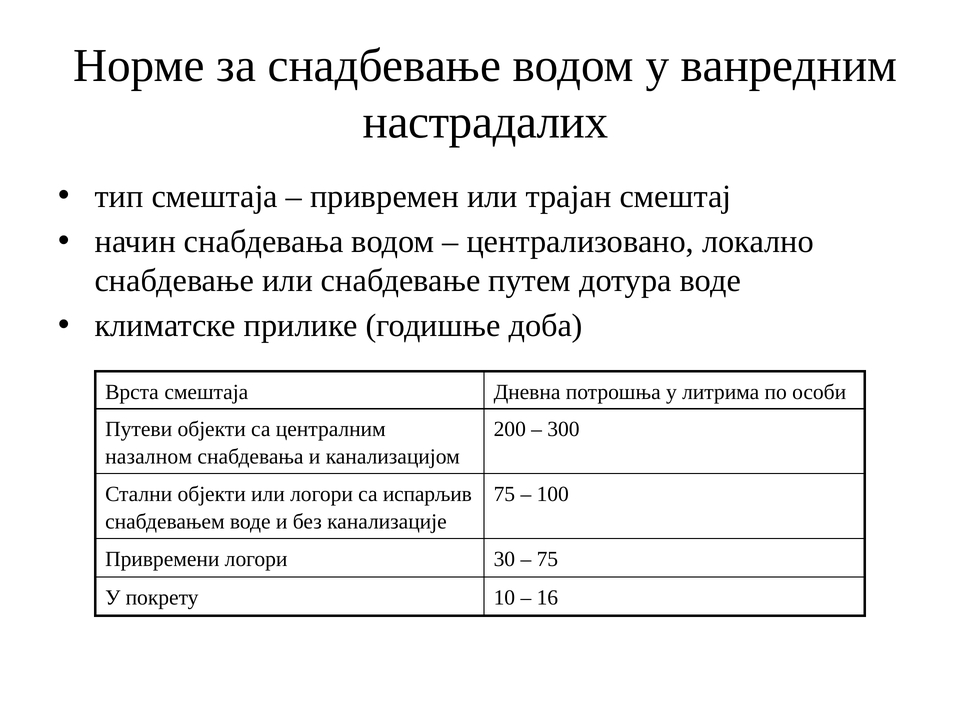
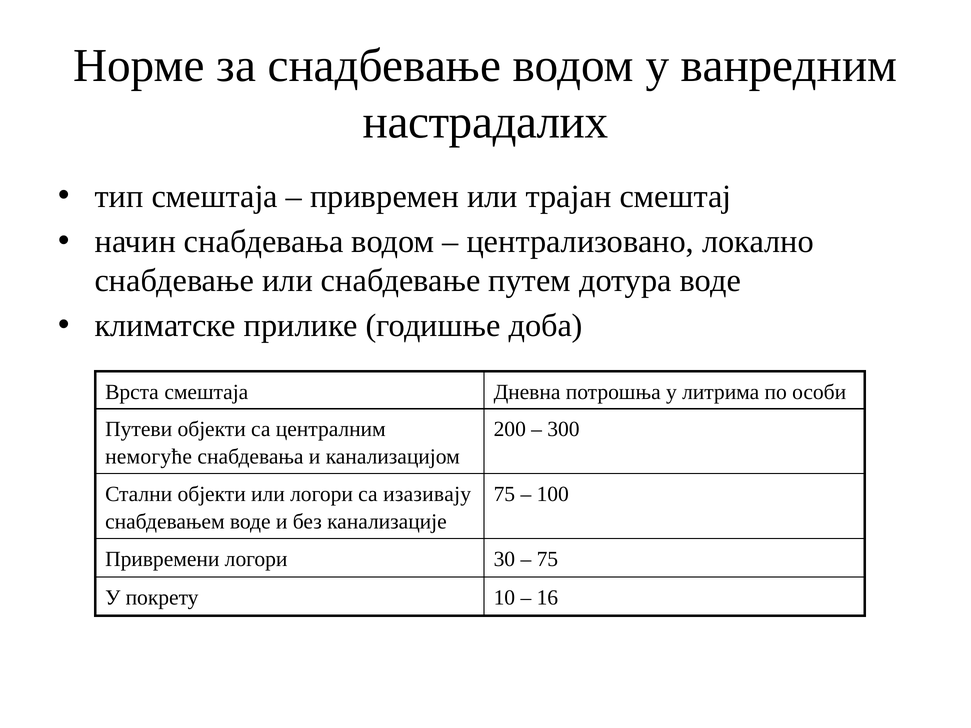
назалном: назалном -> немогуће
испарљив: испарљив -> изазивају
